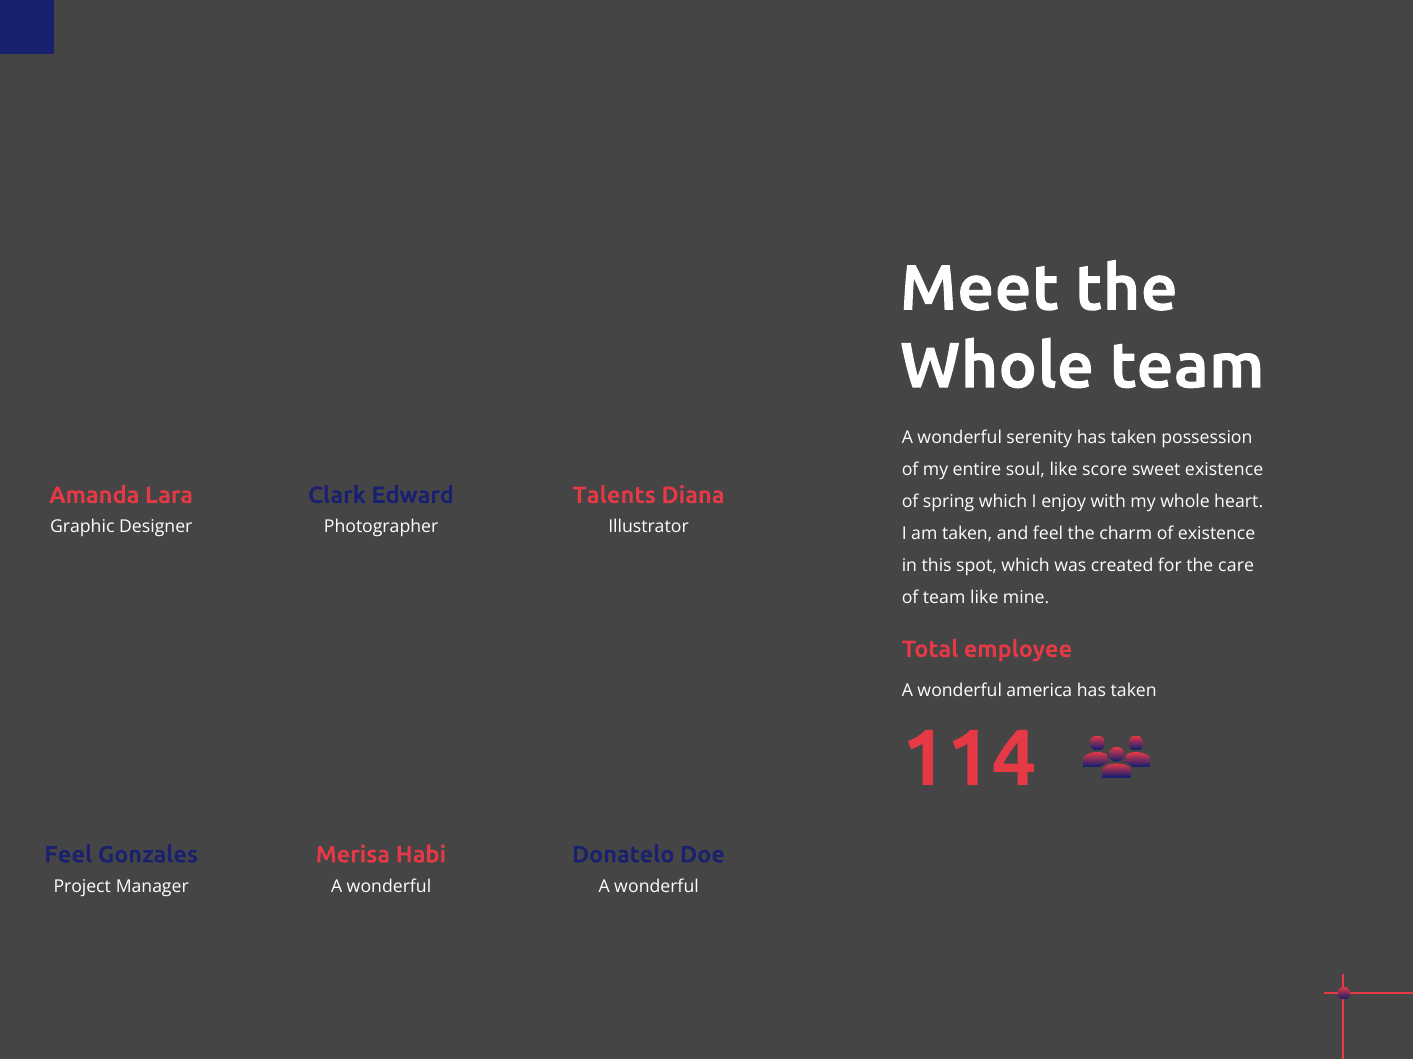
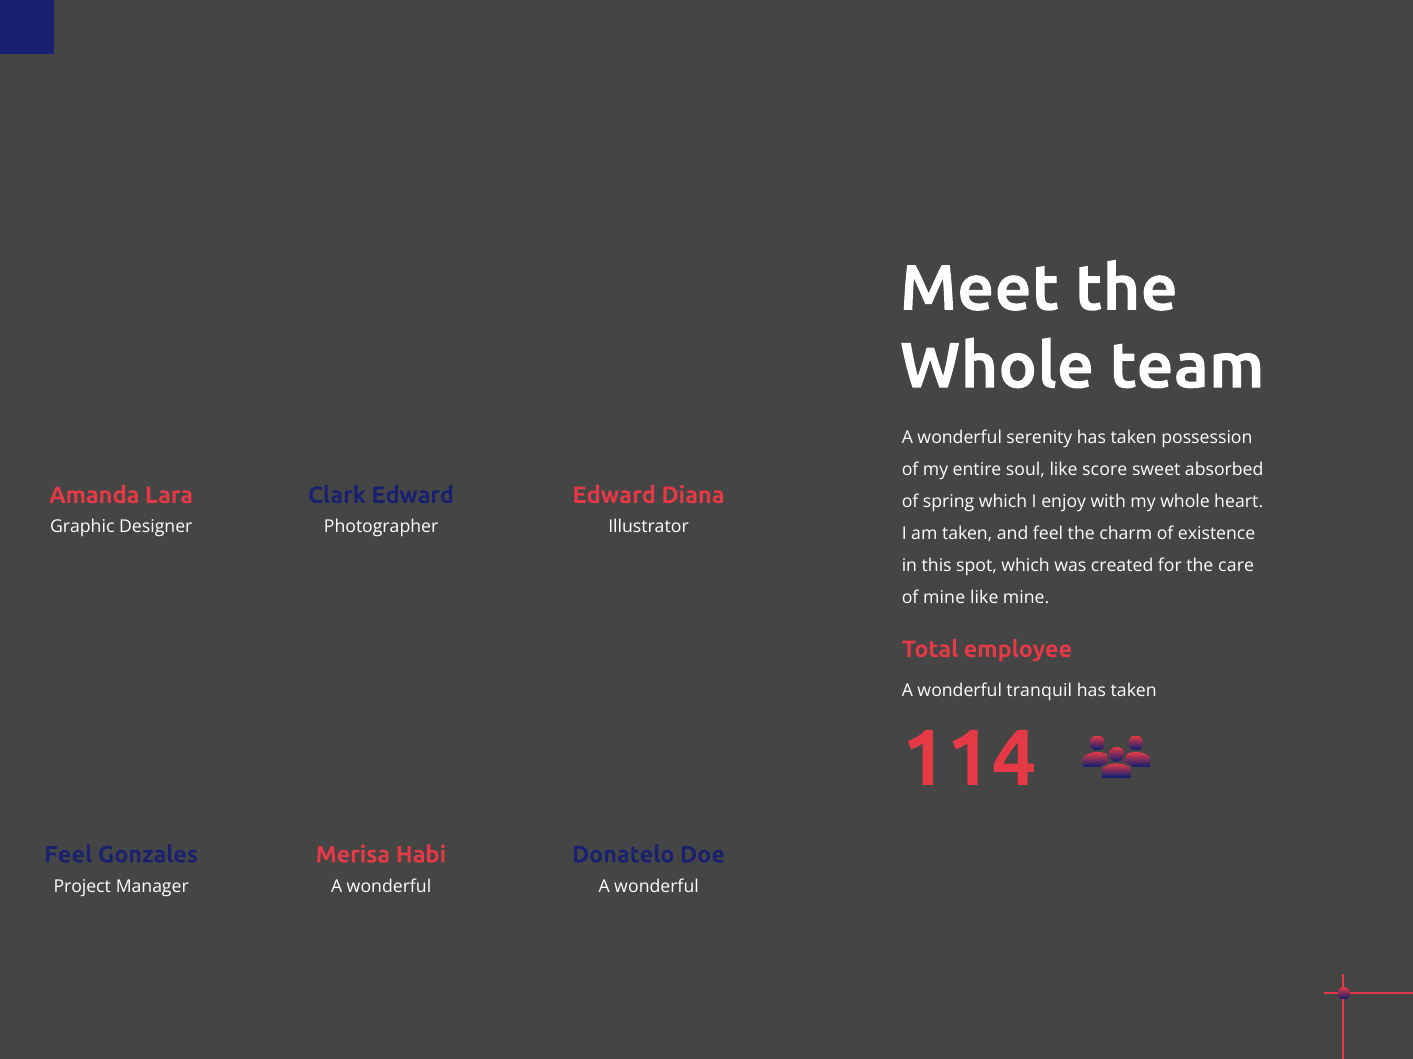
sweet existence: existence -> absorbed
Talents at (614, 496): Talents -> Edward
of team: team -> mine
america: america -> tranquil
